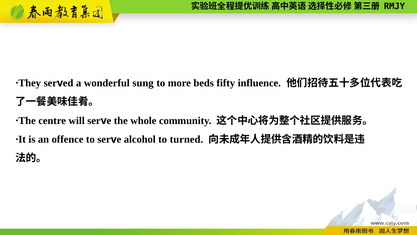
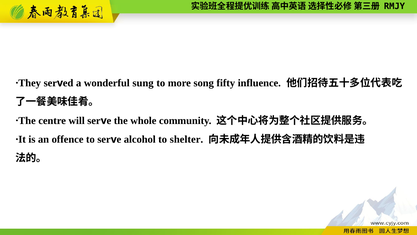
beds: beds -> song
turned: turned -> shelter
